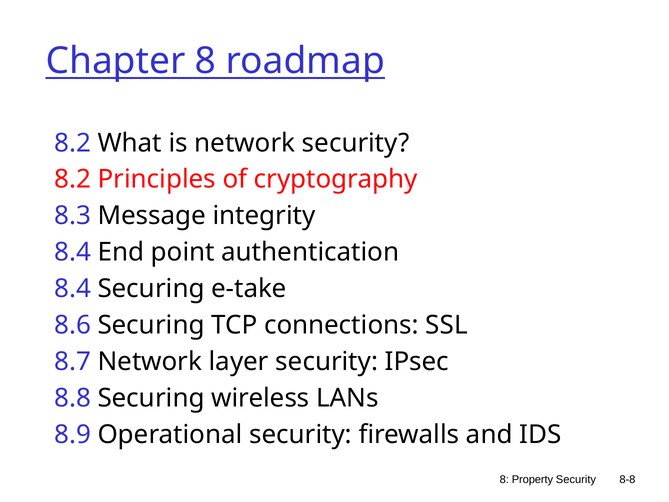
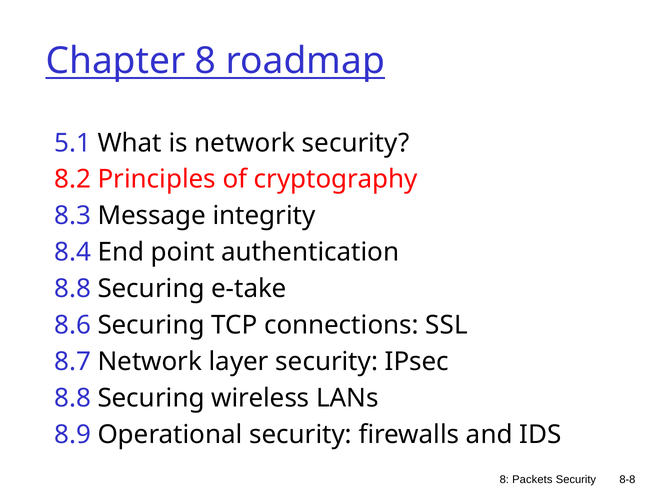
8.2 at (73, 143): 8.2 -> 5.1
8.4 at (73, 289): 8.4 -> 8.8
Property: Property -> Packets
